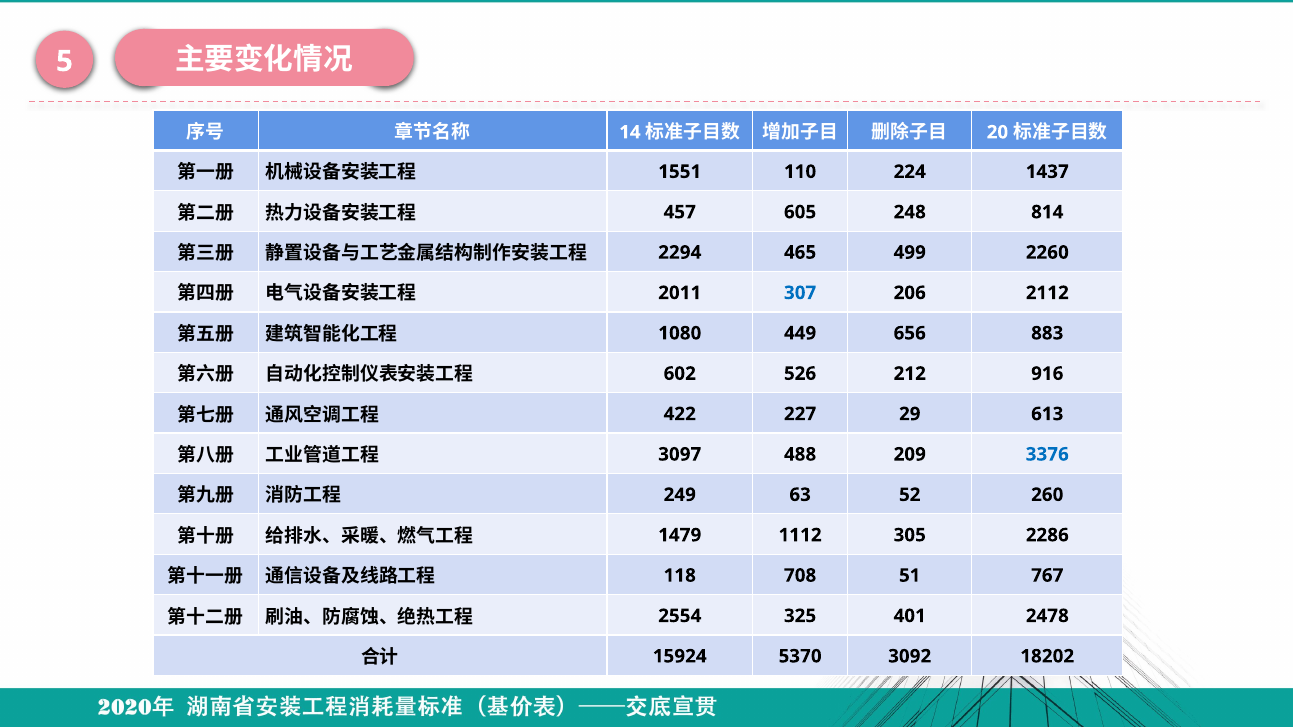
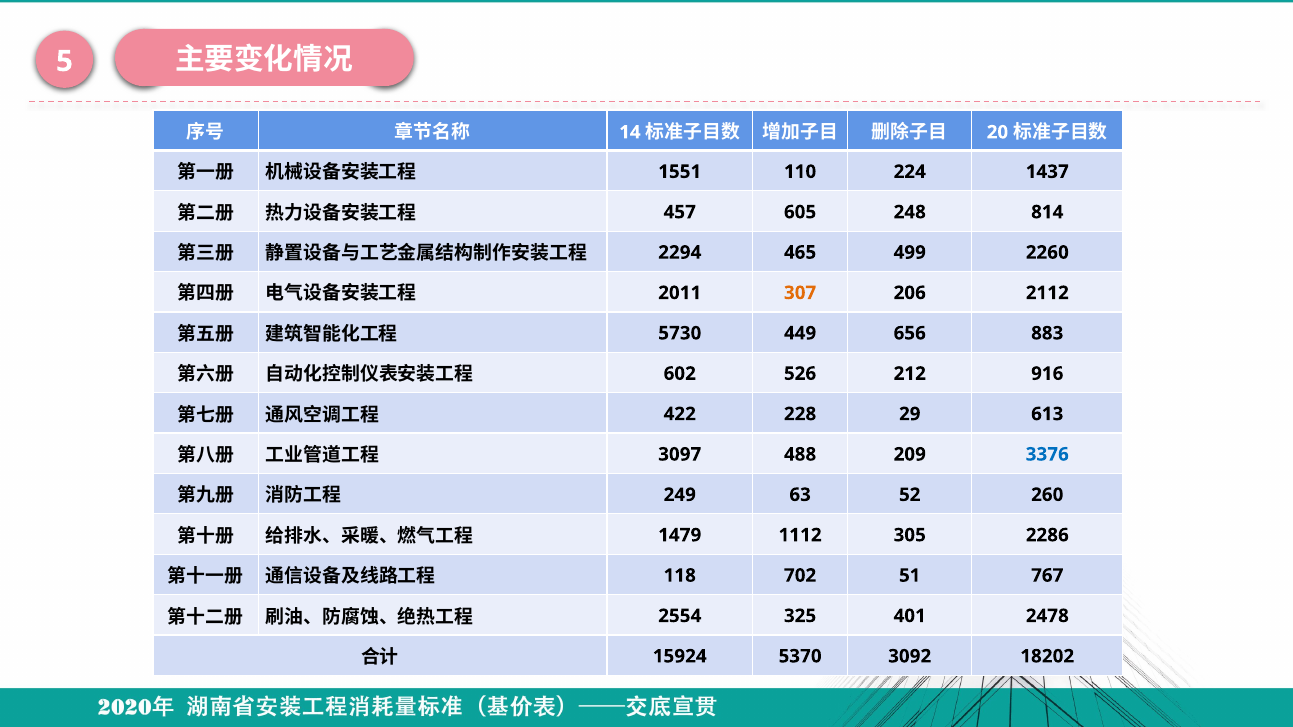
307 colour: blue -> orange
1080: 1080 -> 5730
227: 227 -> 228
708: 708 -> 702
